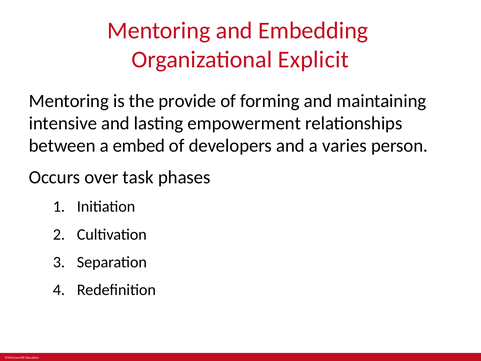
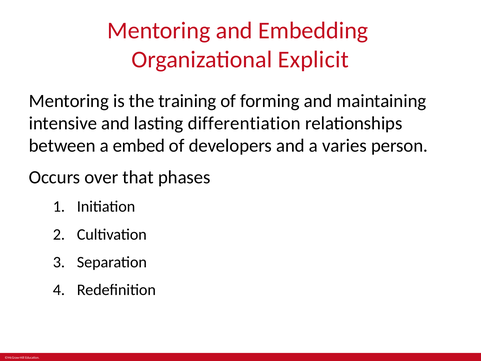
provide: provide -> training
empowerment: empowerment -> differentiation
task: task -> that
